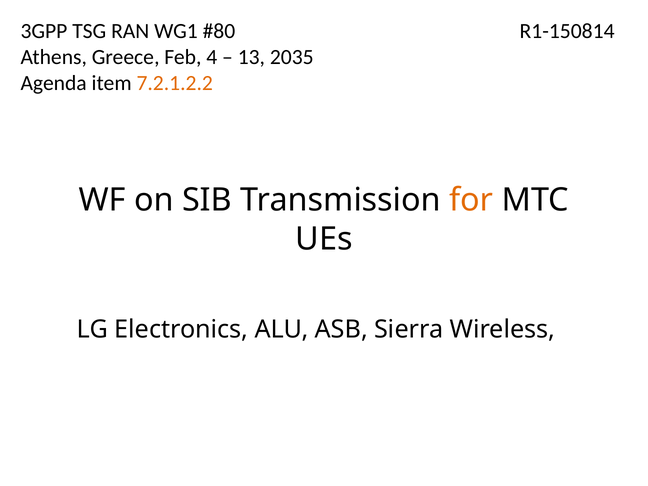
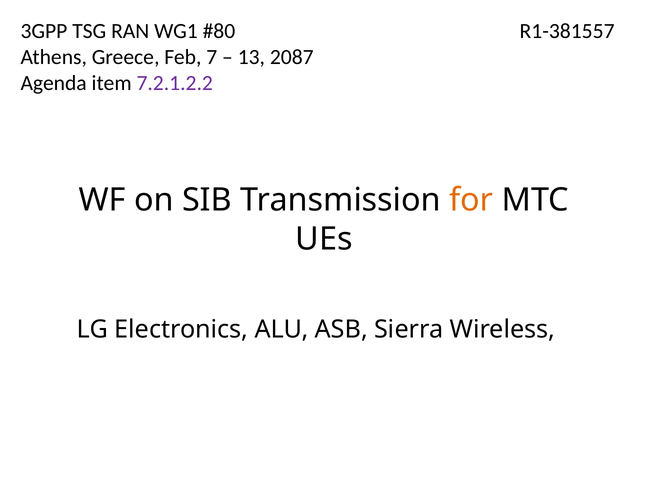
R1-150814: R1-150814 -> R1-381557
4: 4 -> 7
2035: 2035 -> 2087
7.2.1.2.2 colour: orange -> purple
